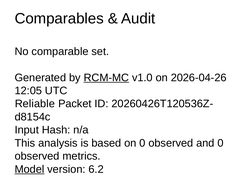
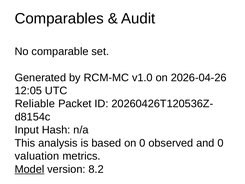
RCM-MC underline: present -> none
observed at (37, 156): observed -> valuation
6.2: 6.2 -> 8.2
